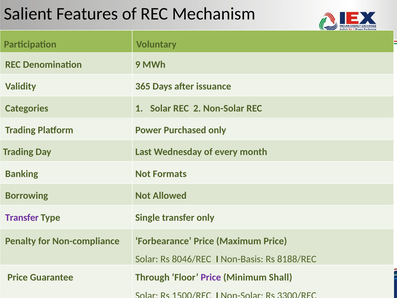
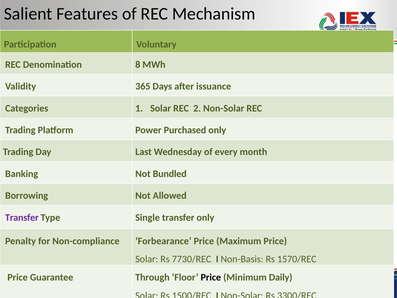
9: 9 -> 8
Formats: Formats -> Bundled
8046/REC: 8046/REC -> 7730/REC
8188/REC: 8188/REC -> 1570/REC
Price at (211, 277) colour: purple -> black
Shall: Shall -> Daily
